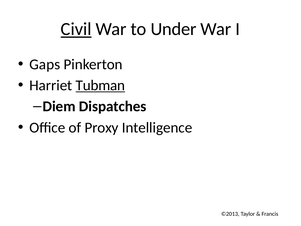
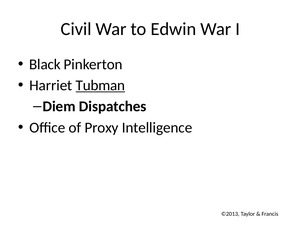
Civil underline: present -> none
Under: Under -> Edwin
Gaps: Gaps -> Black
